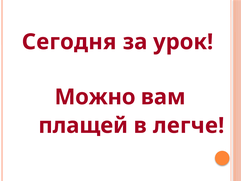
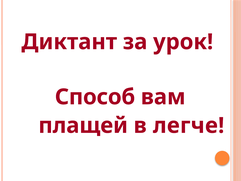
Сегодня: Сегодня -> Диктант
Можно: Можно -> Способ
